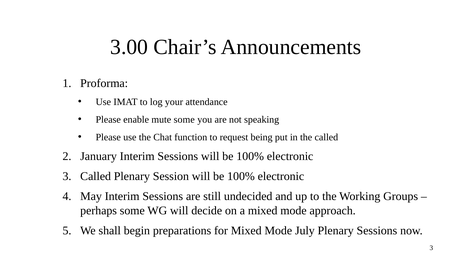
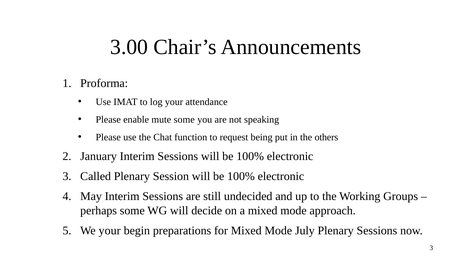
the called: called -> others
We shall: shall -> your
